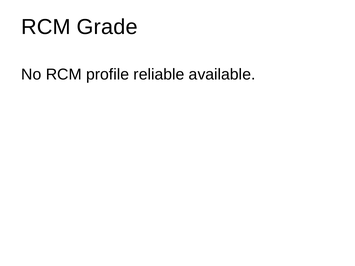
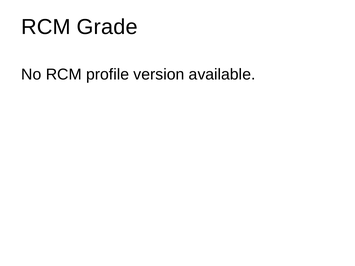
reliable: reliable -> version
